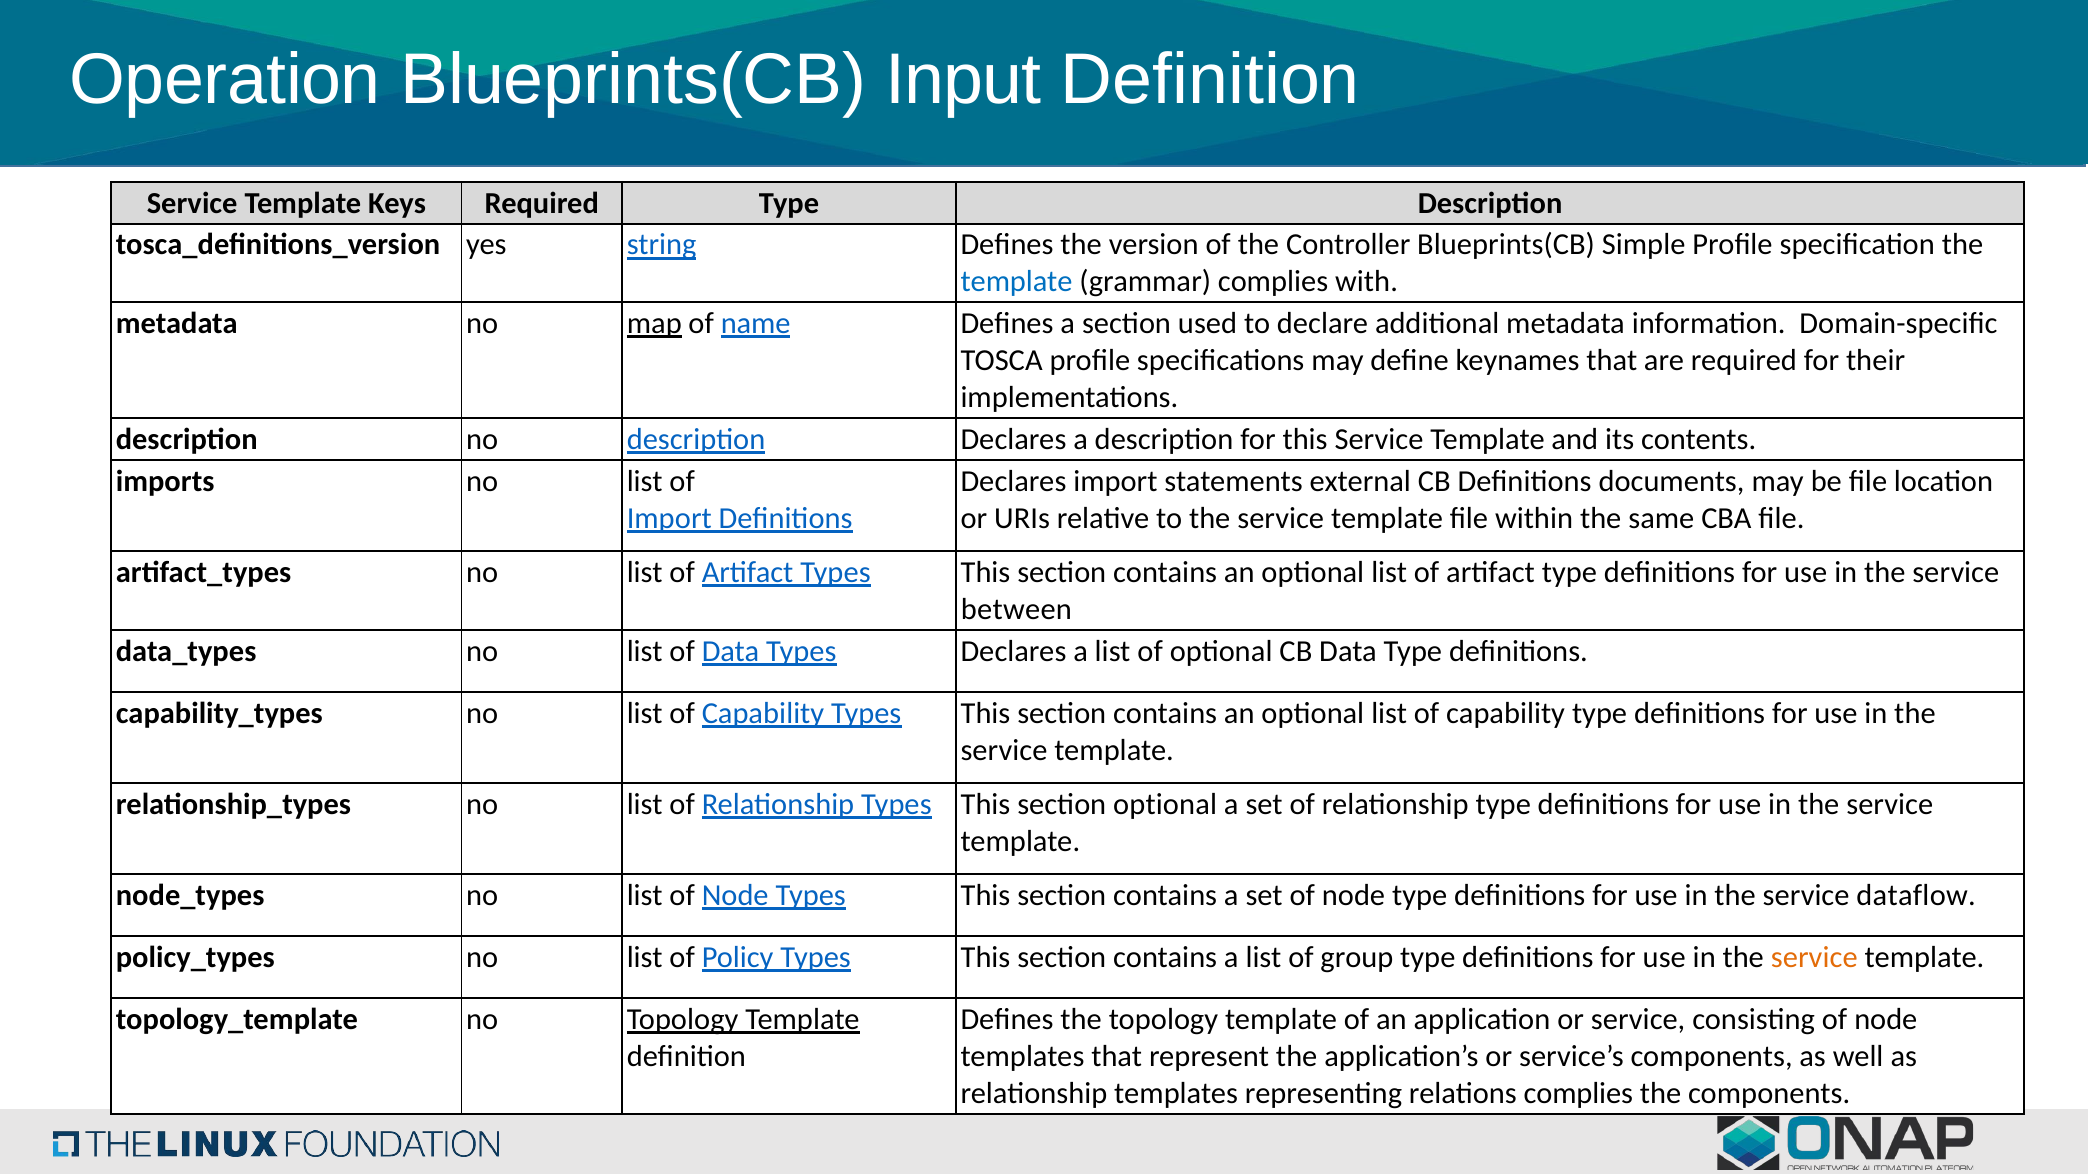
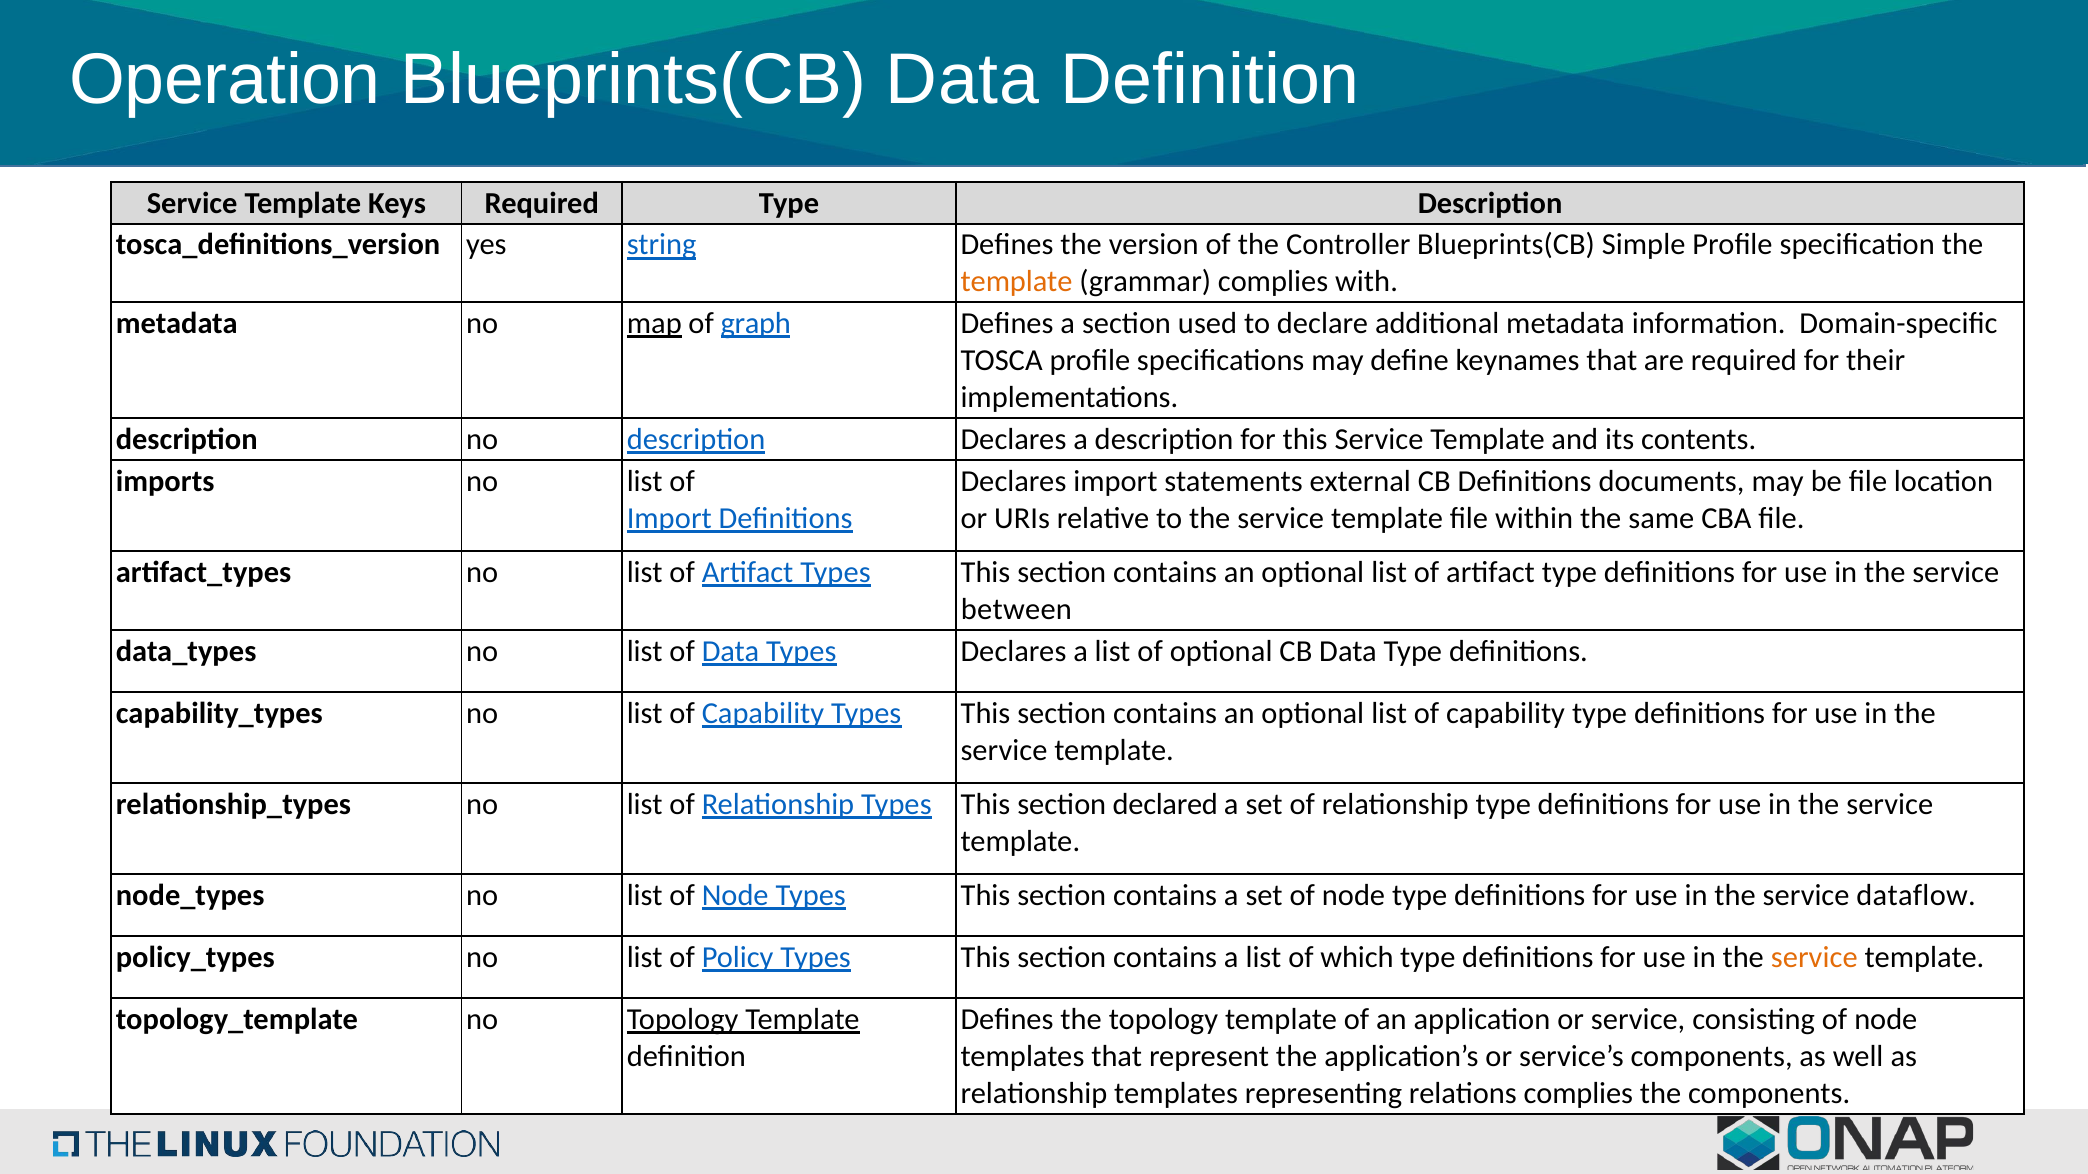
Blueprints(CB Input: Input -> Data
template at (1017, 282) colour: blue -> orange
name: name -> graph
section optional: optional -> declared
group: group -> which
